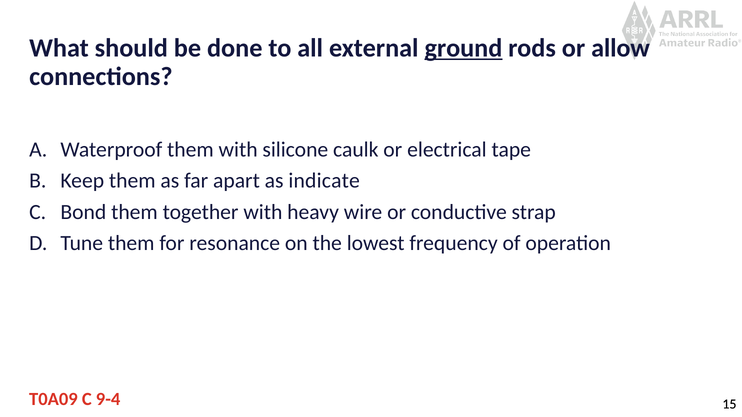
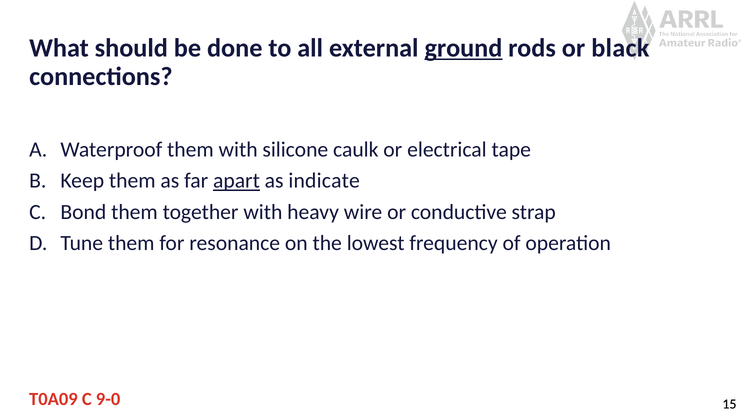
allow: allow -> black
apart underline: none -> present
9-4: 9-4 -> 9-0
